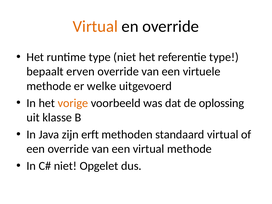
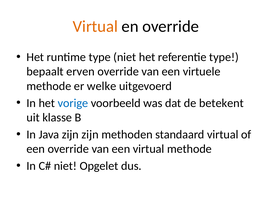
vorige colour: orange -> blue
oplossing: oplossing -> betekent
zijn erft: erft -> zijn
